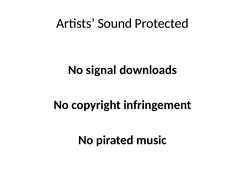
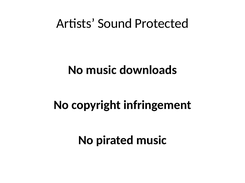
No signal: signal -> music
